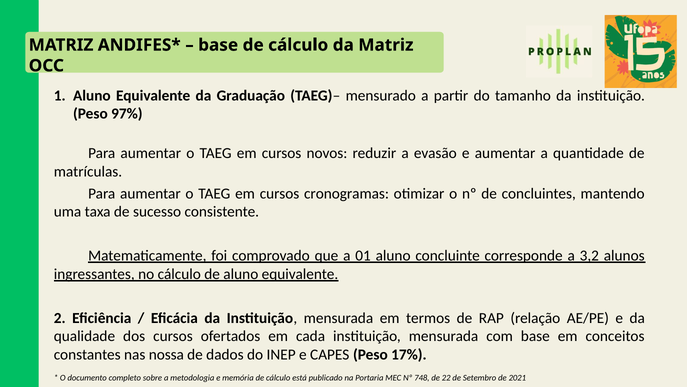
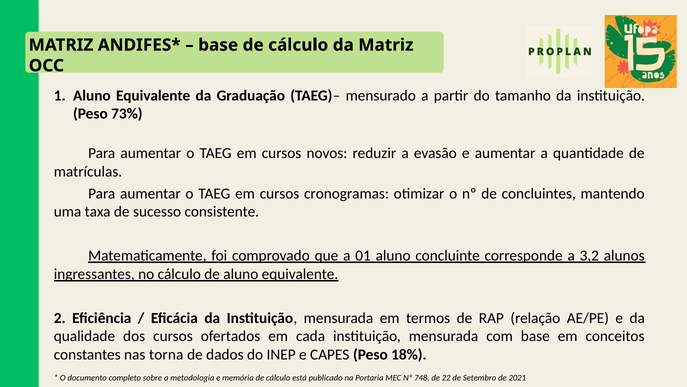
97%: 97% -> 73%
nossa: nossa -> torna
17%: 17% -> 18%
